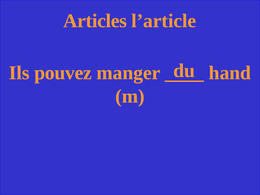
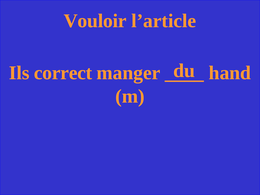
Articles: Articles -> Vouloir
pouvez: pouvez -> correct
